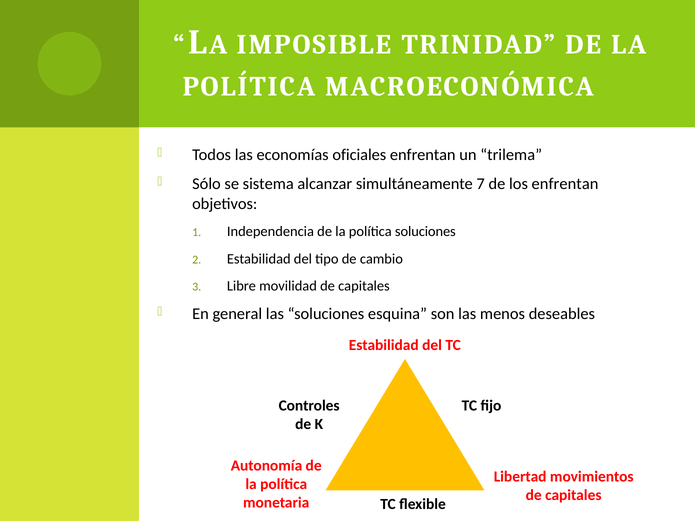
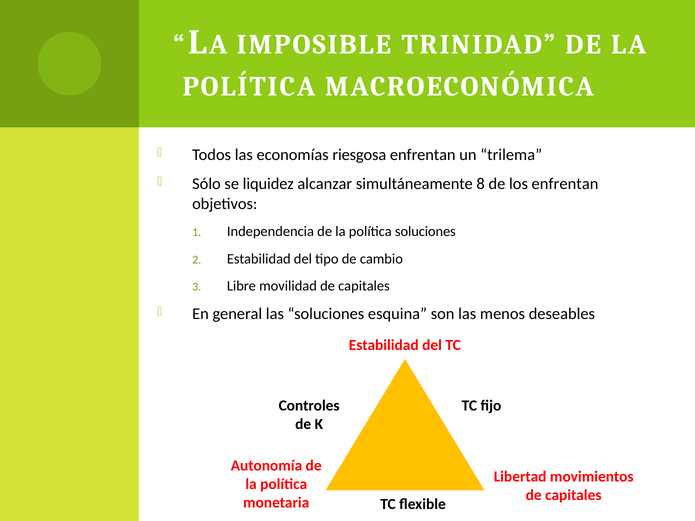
oficiales: oficiales -> riesgosa
sistema: sistema -> liquidez
7: 7 -> 8
